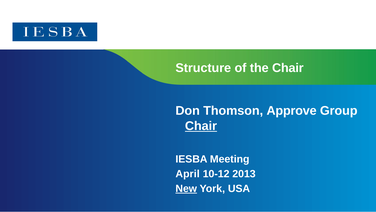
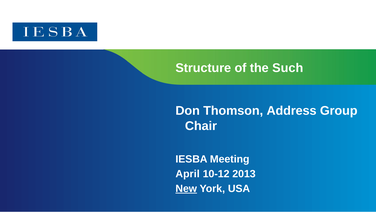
the Chair: Chair -> Such
Approve: Approve -> Address
Chair at (201, 126) underline: present -> none
